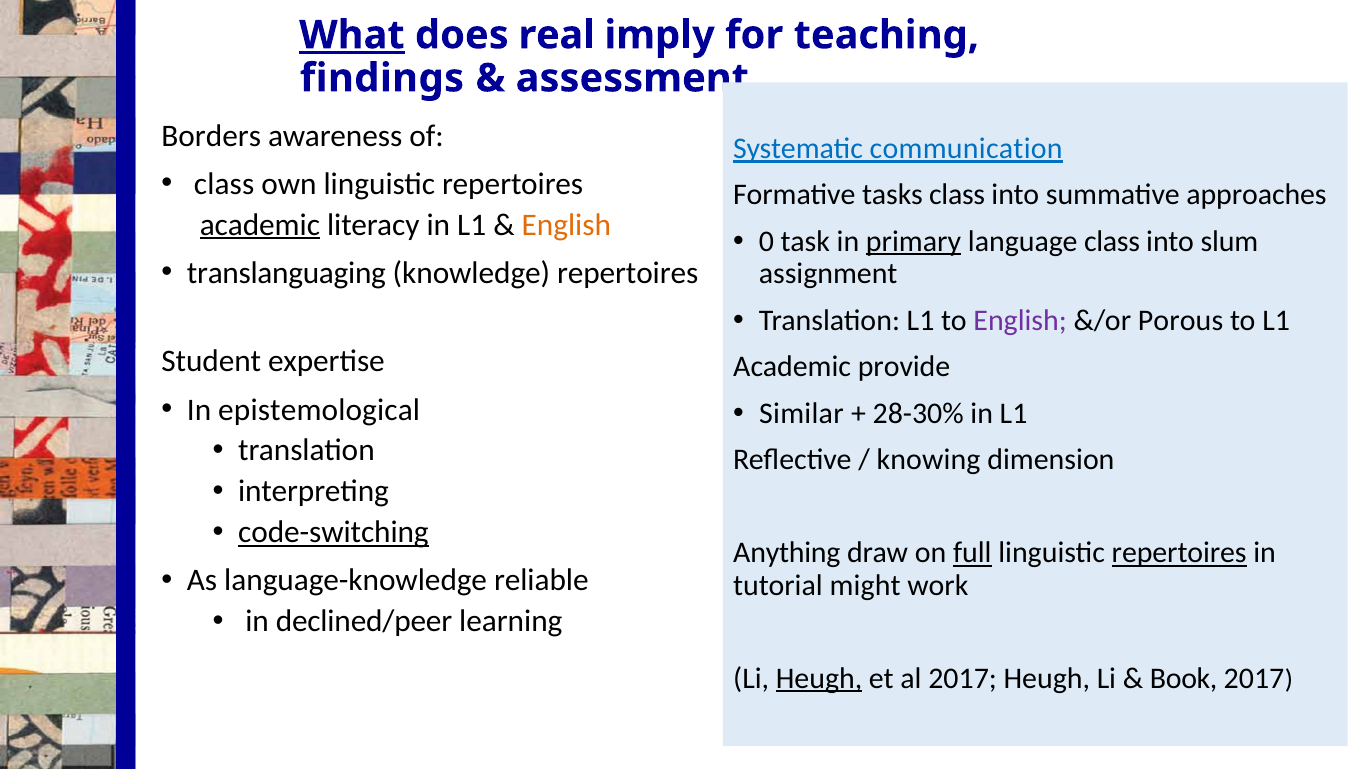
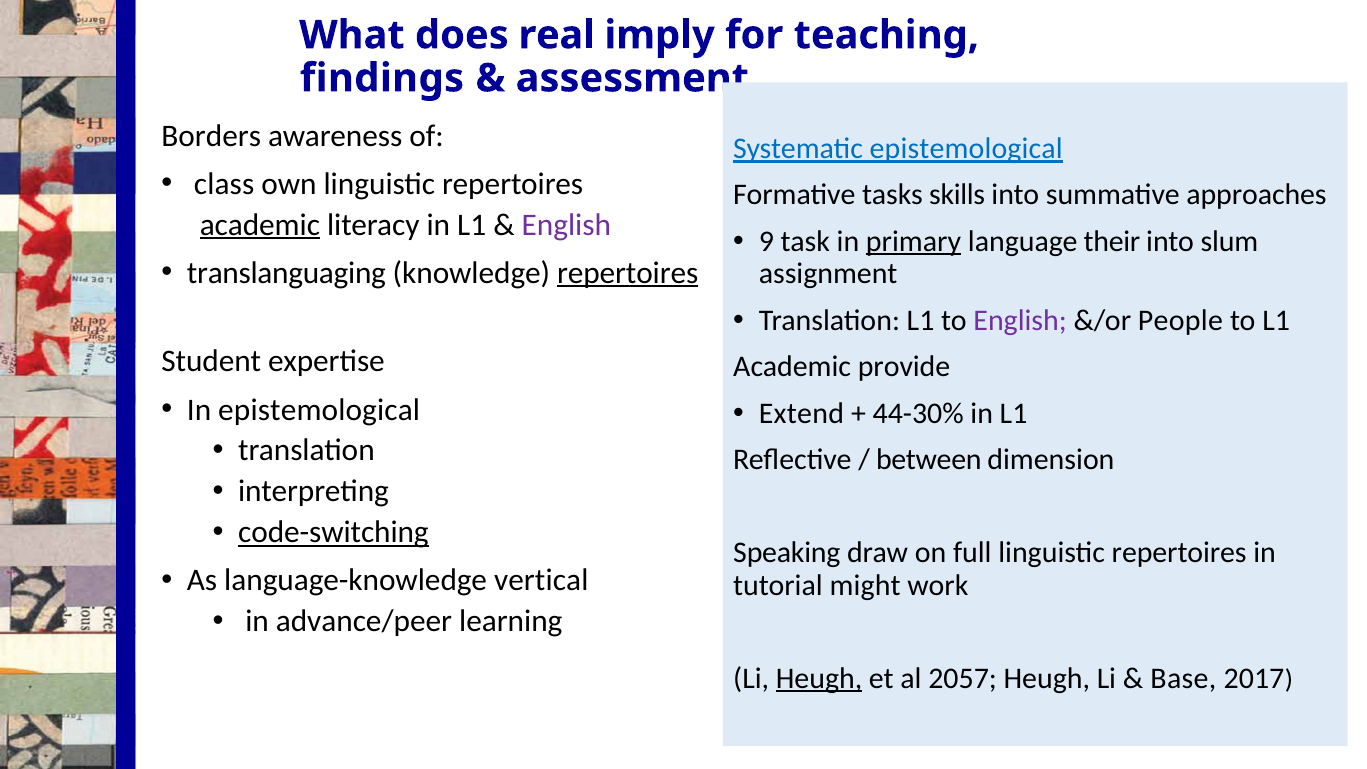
What underline: present -> none
Systematic communication: communication -> epistemological
tasks class: class -> skills
English at (566, 225) colour: orange -> purple
0: 0 -> 9
language class: class -> their
repertoires at (628, 273) underline: none -> present
Porous: Porous -> People
Similar: Similar -> Extend
28-30%: 28-30% -> 44-30%
knowing: knowing -> between
Anything: Anything -> Speaking
full underline: present -> none
repertoires at (1179, 553) underline: present -> none
reliable: reliable -> vertical
declined/peer: declined/peer -> advance/peer
al 2017: 2017 -> 2057
Book: Book -> Base
